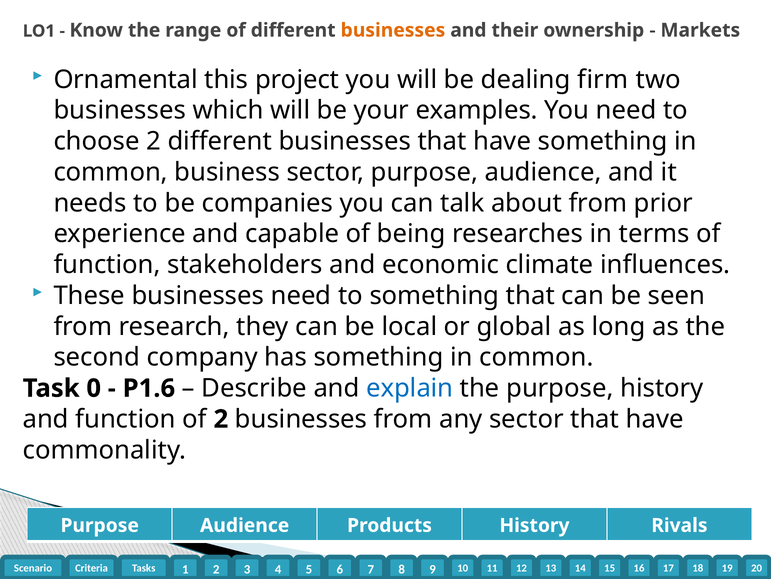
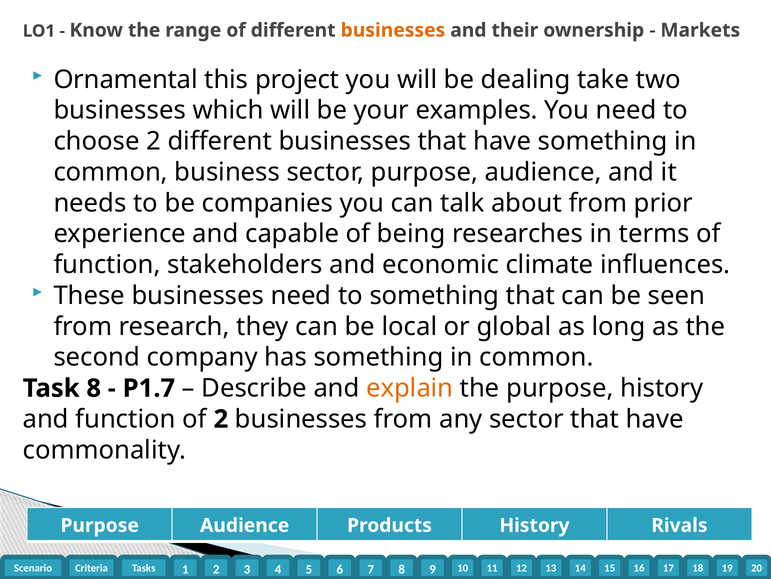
firm: firm -> take
Task 0: 0 -> 8
P1.6: P1.6 -> P1.7
explain colour: blue -> orange
